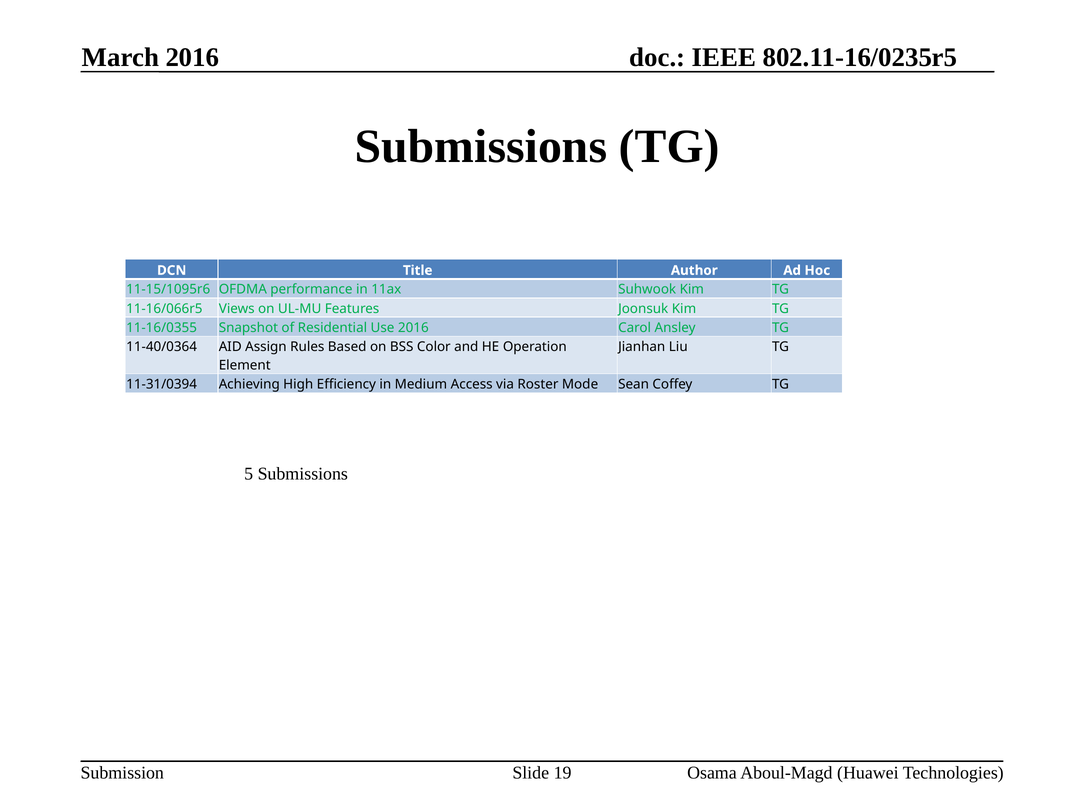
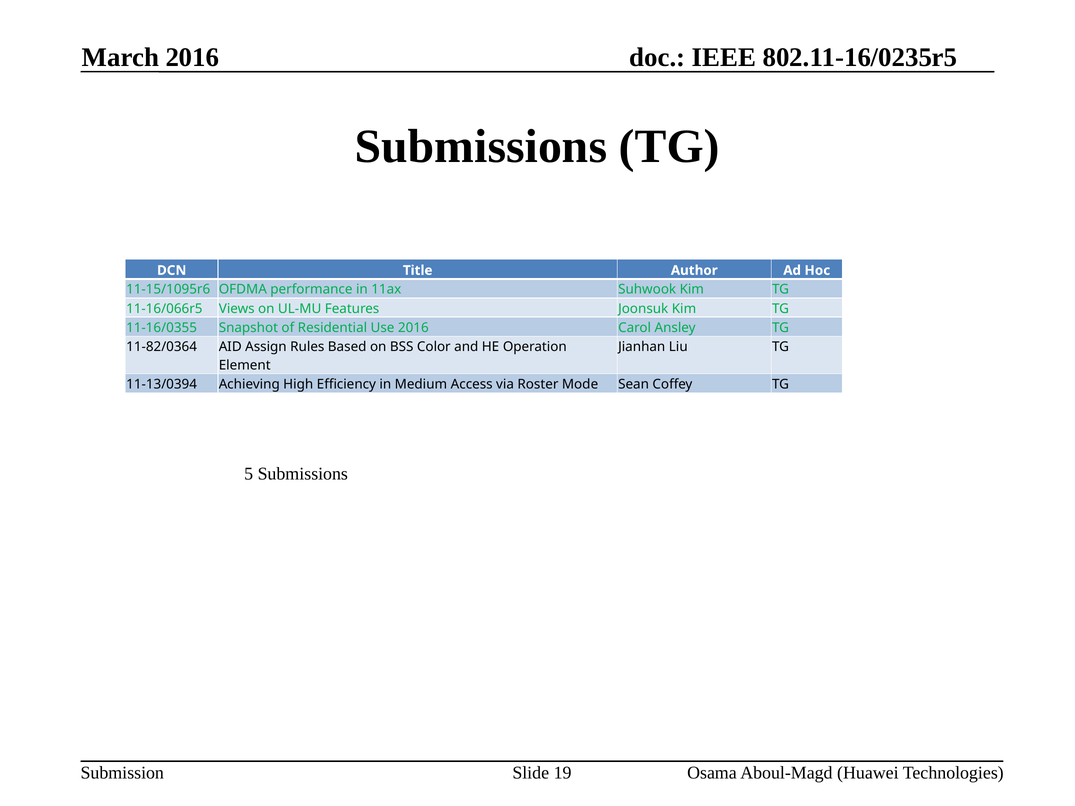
11-40/0364: 11-40/0364 -> 11-82/0364
11-31/0394: 11-31/0394 -> 11-13/0394
